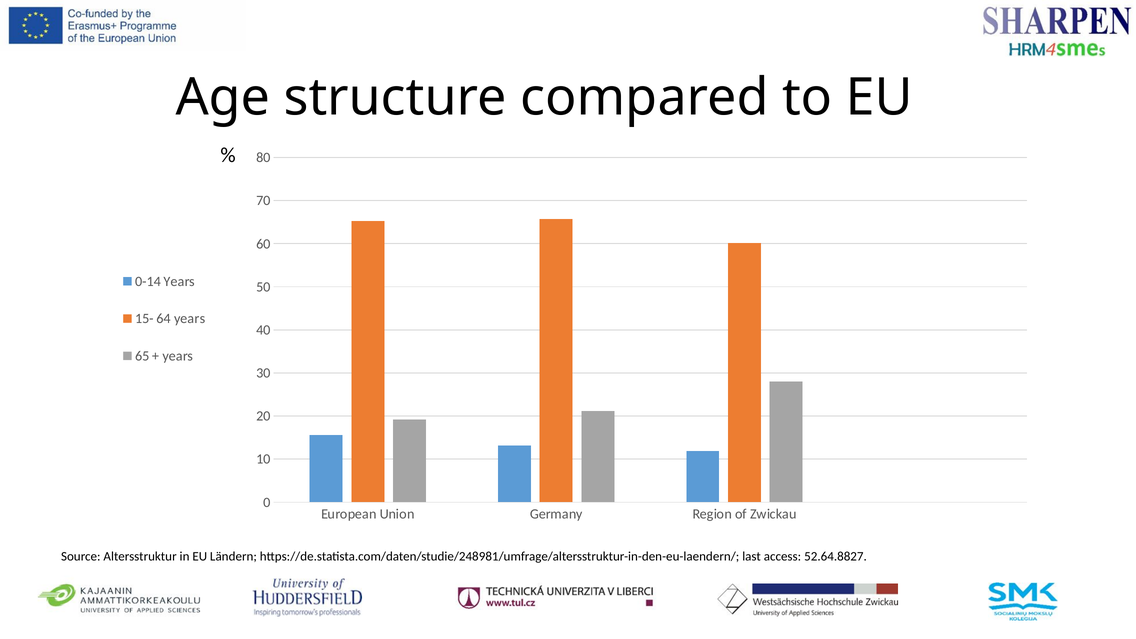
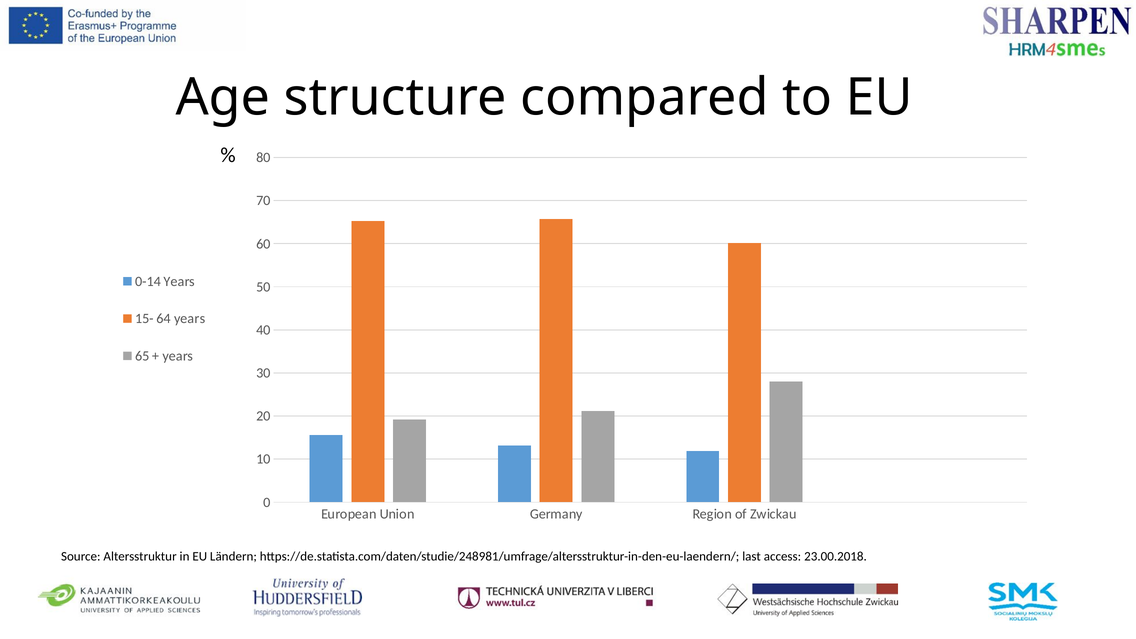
52.64.8827: 52.64.8827 -> 23.00.2018
